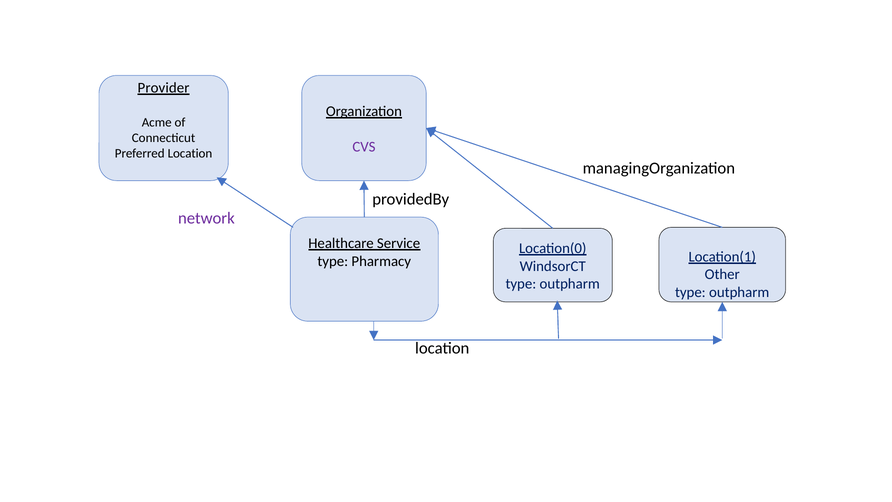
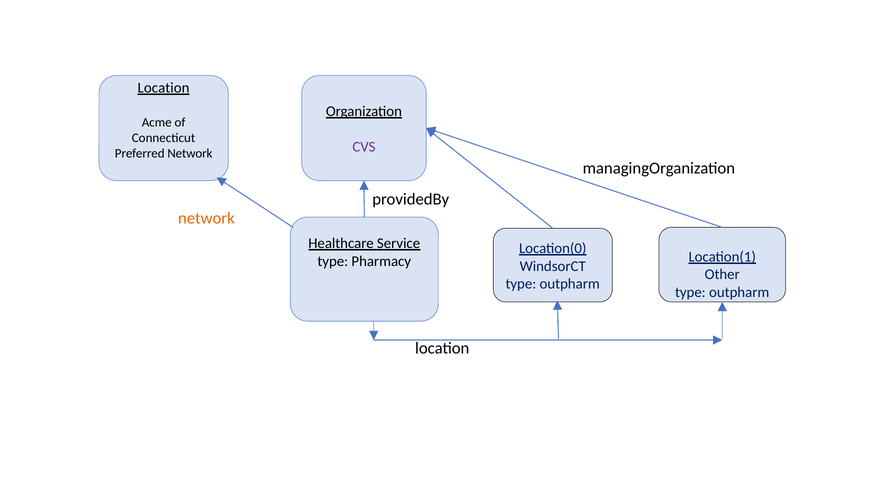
Provider at (164, 88): Provider -> Location
Preferred Location: Location -> Network
network at (206, 218) colour: purple -> orange
